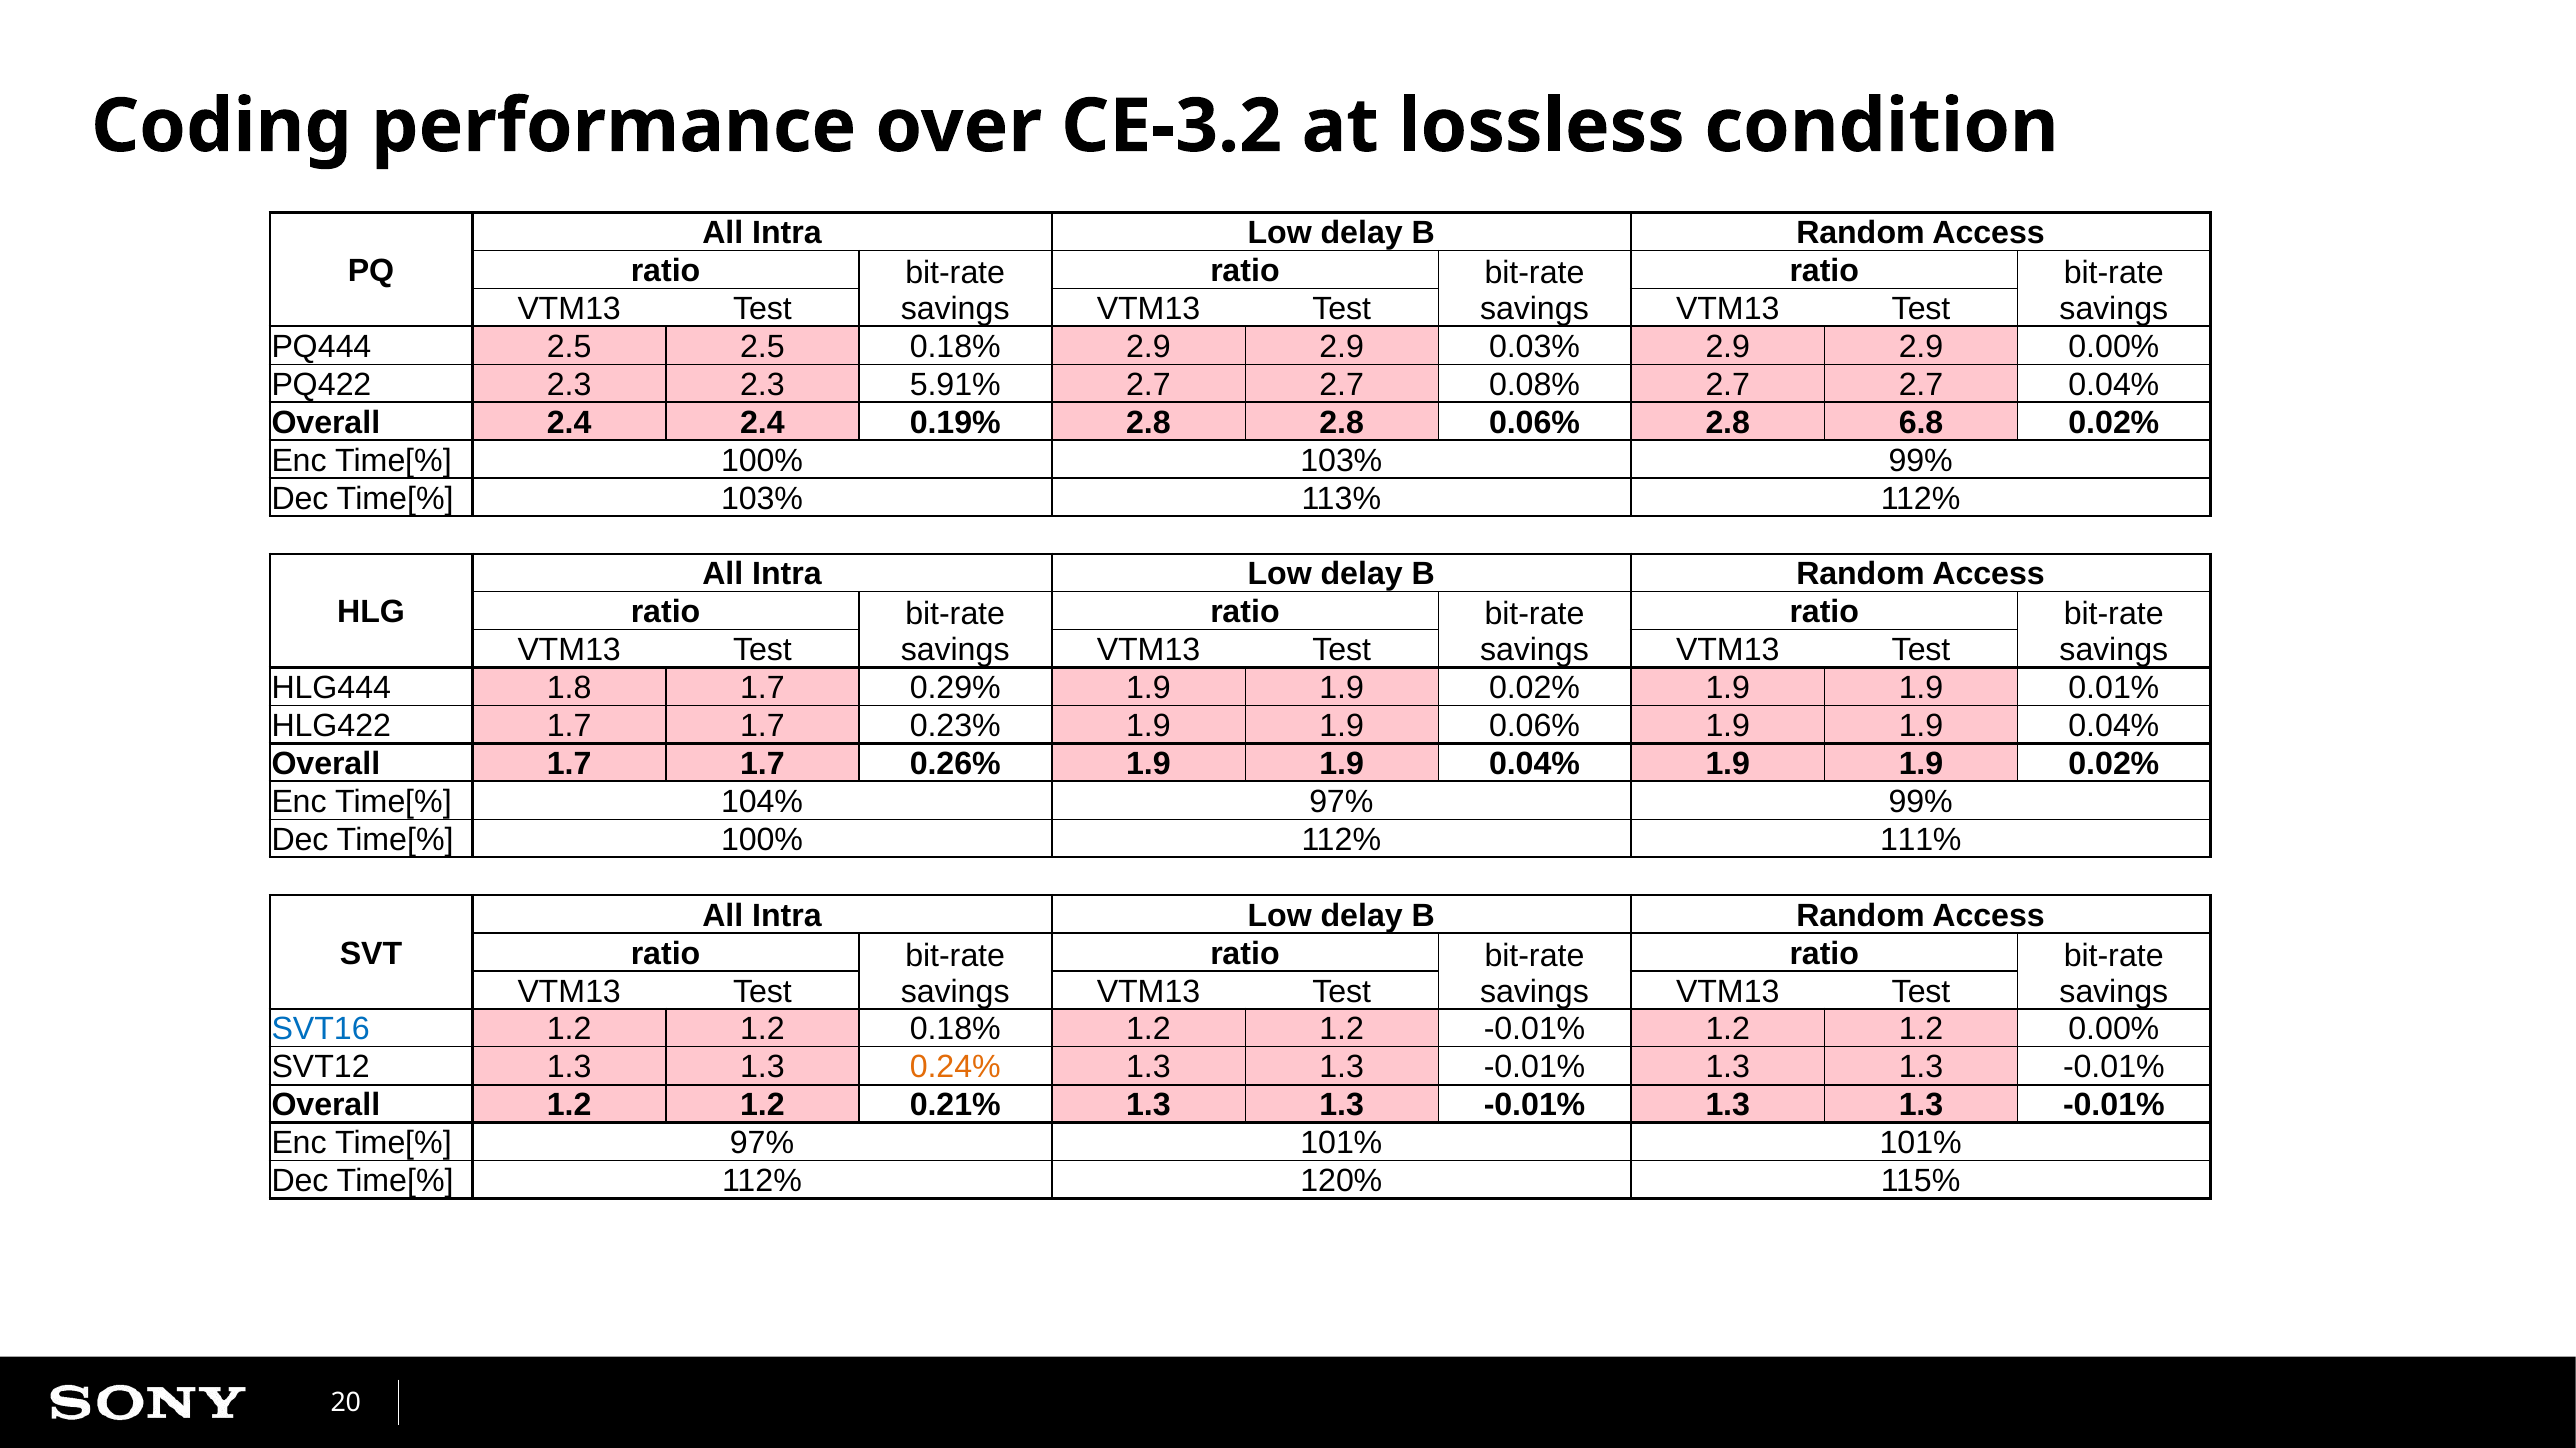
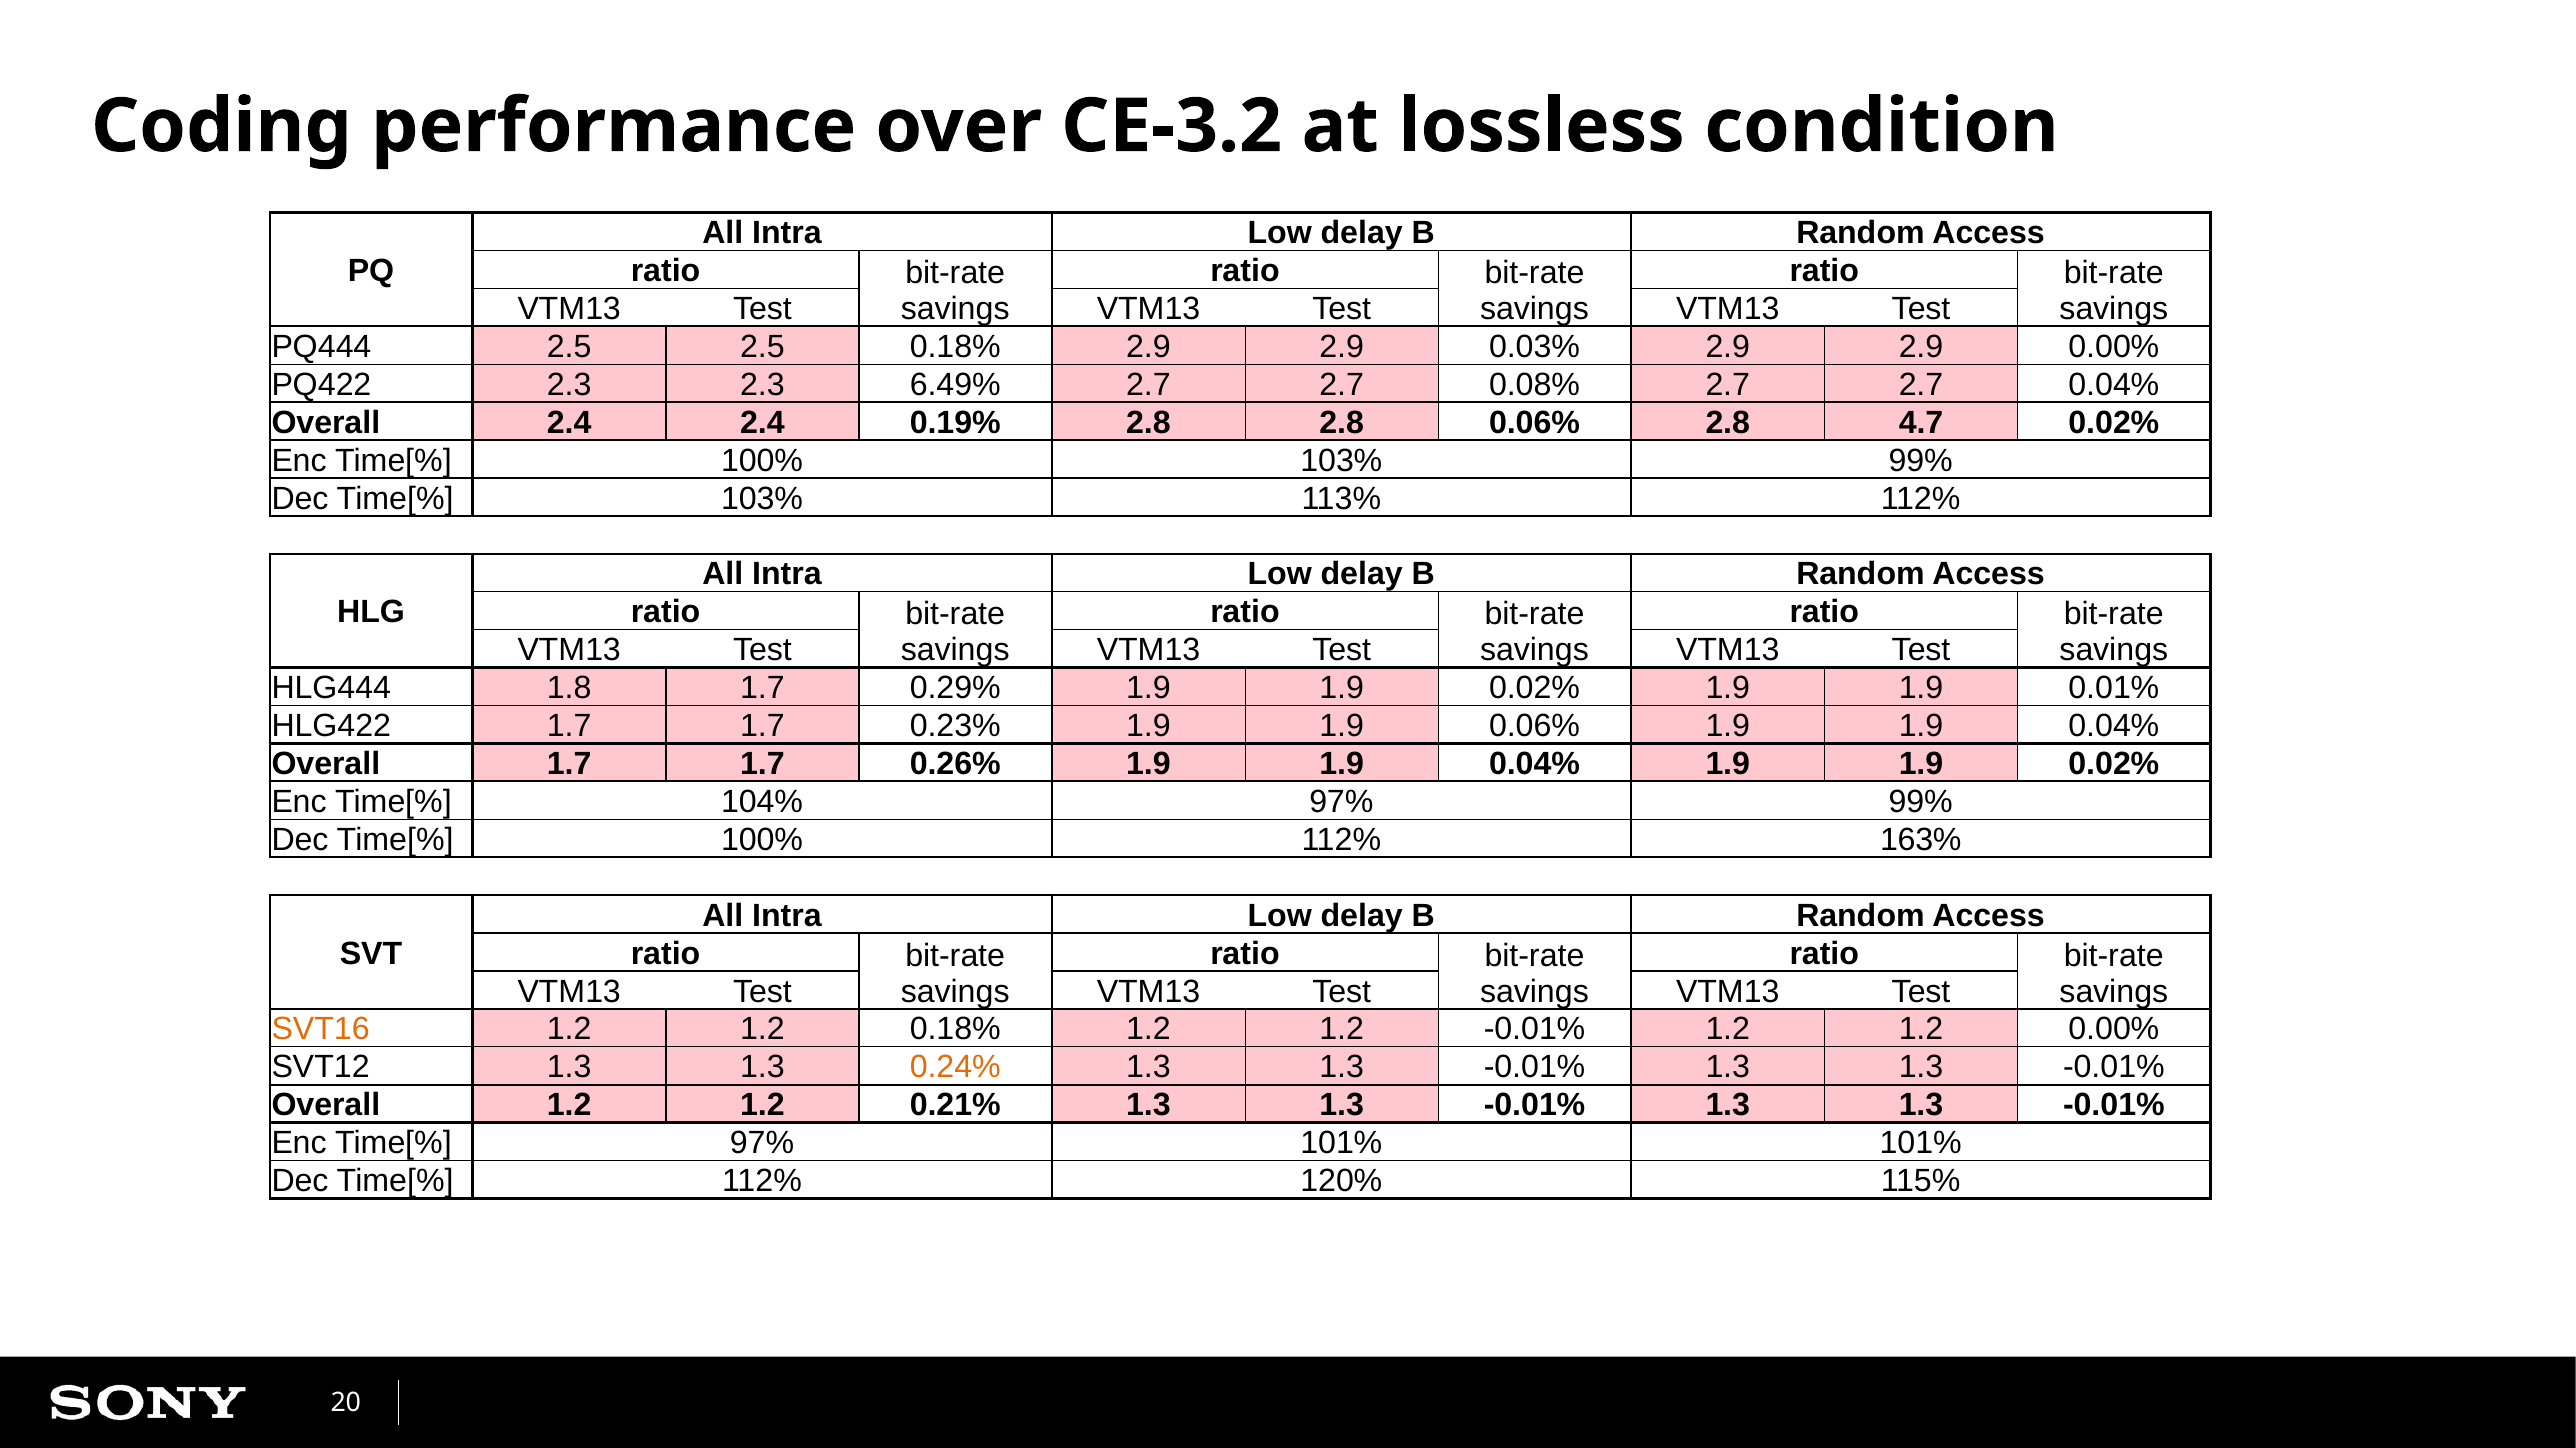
5.91%: 5.91% -> 6.49%
6.8: 6.8 -> 4.7
111%: 111% -> 163%
SVT16 colour: blue -> orange
